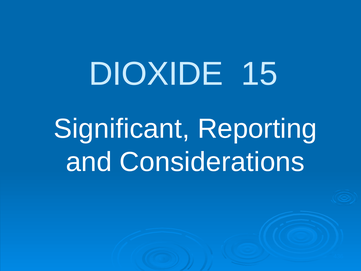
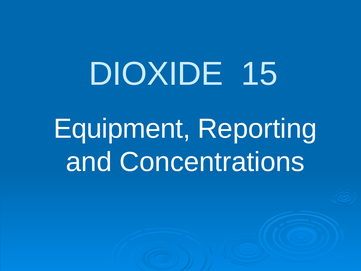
Significant: Significant -> Equipment
Considerations: Considerations -> Concentrations
